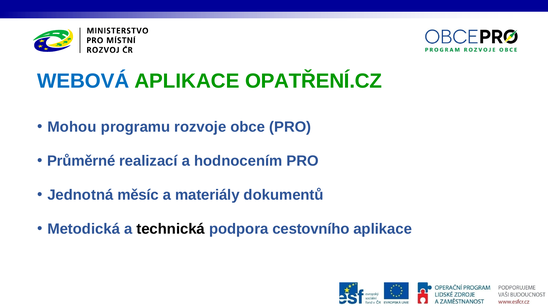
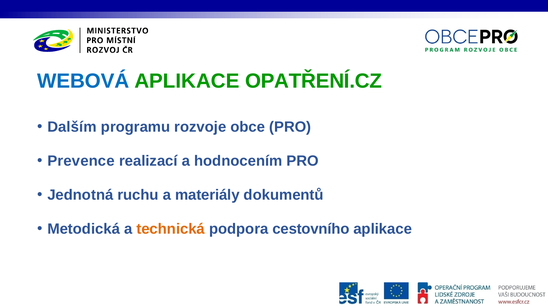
Mohou: Mohou -> Dalším
Průměrné: Průměrné -> Prevence
měsíc: měsíc -> ruchu
technická colour: black -> orange
